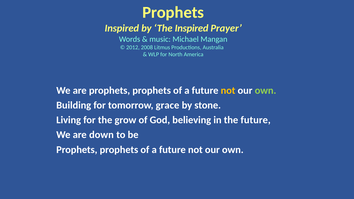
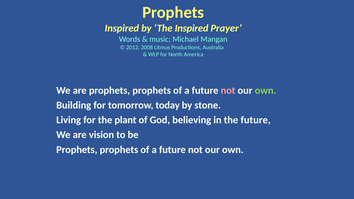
not at (228, 90) colour: yellow -> pink
grace: grace -> today
grow: grow -> plant
down: down -> vision
